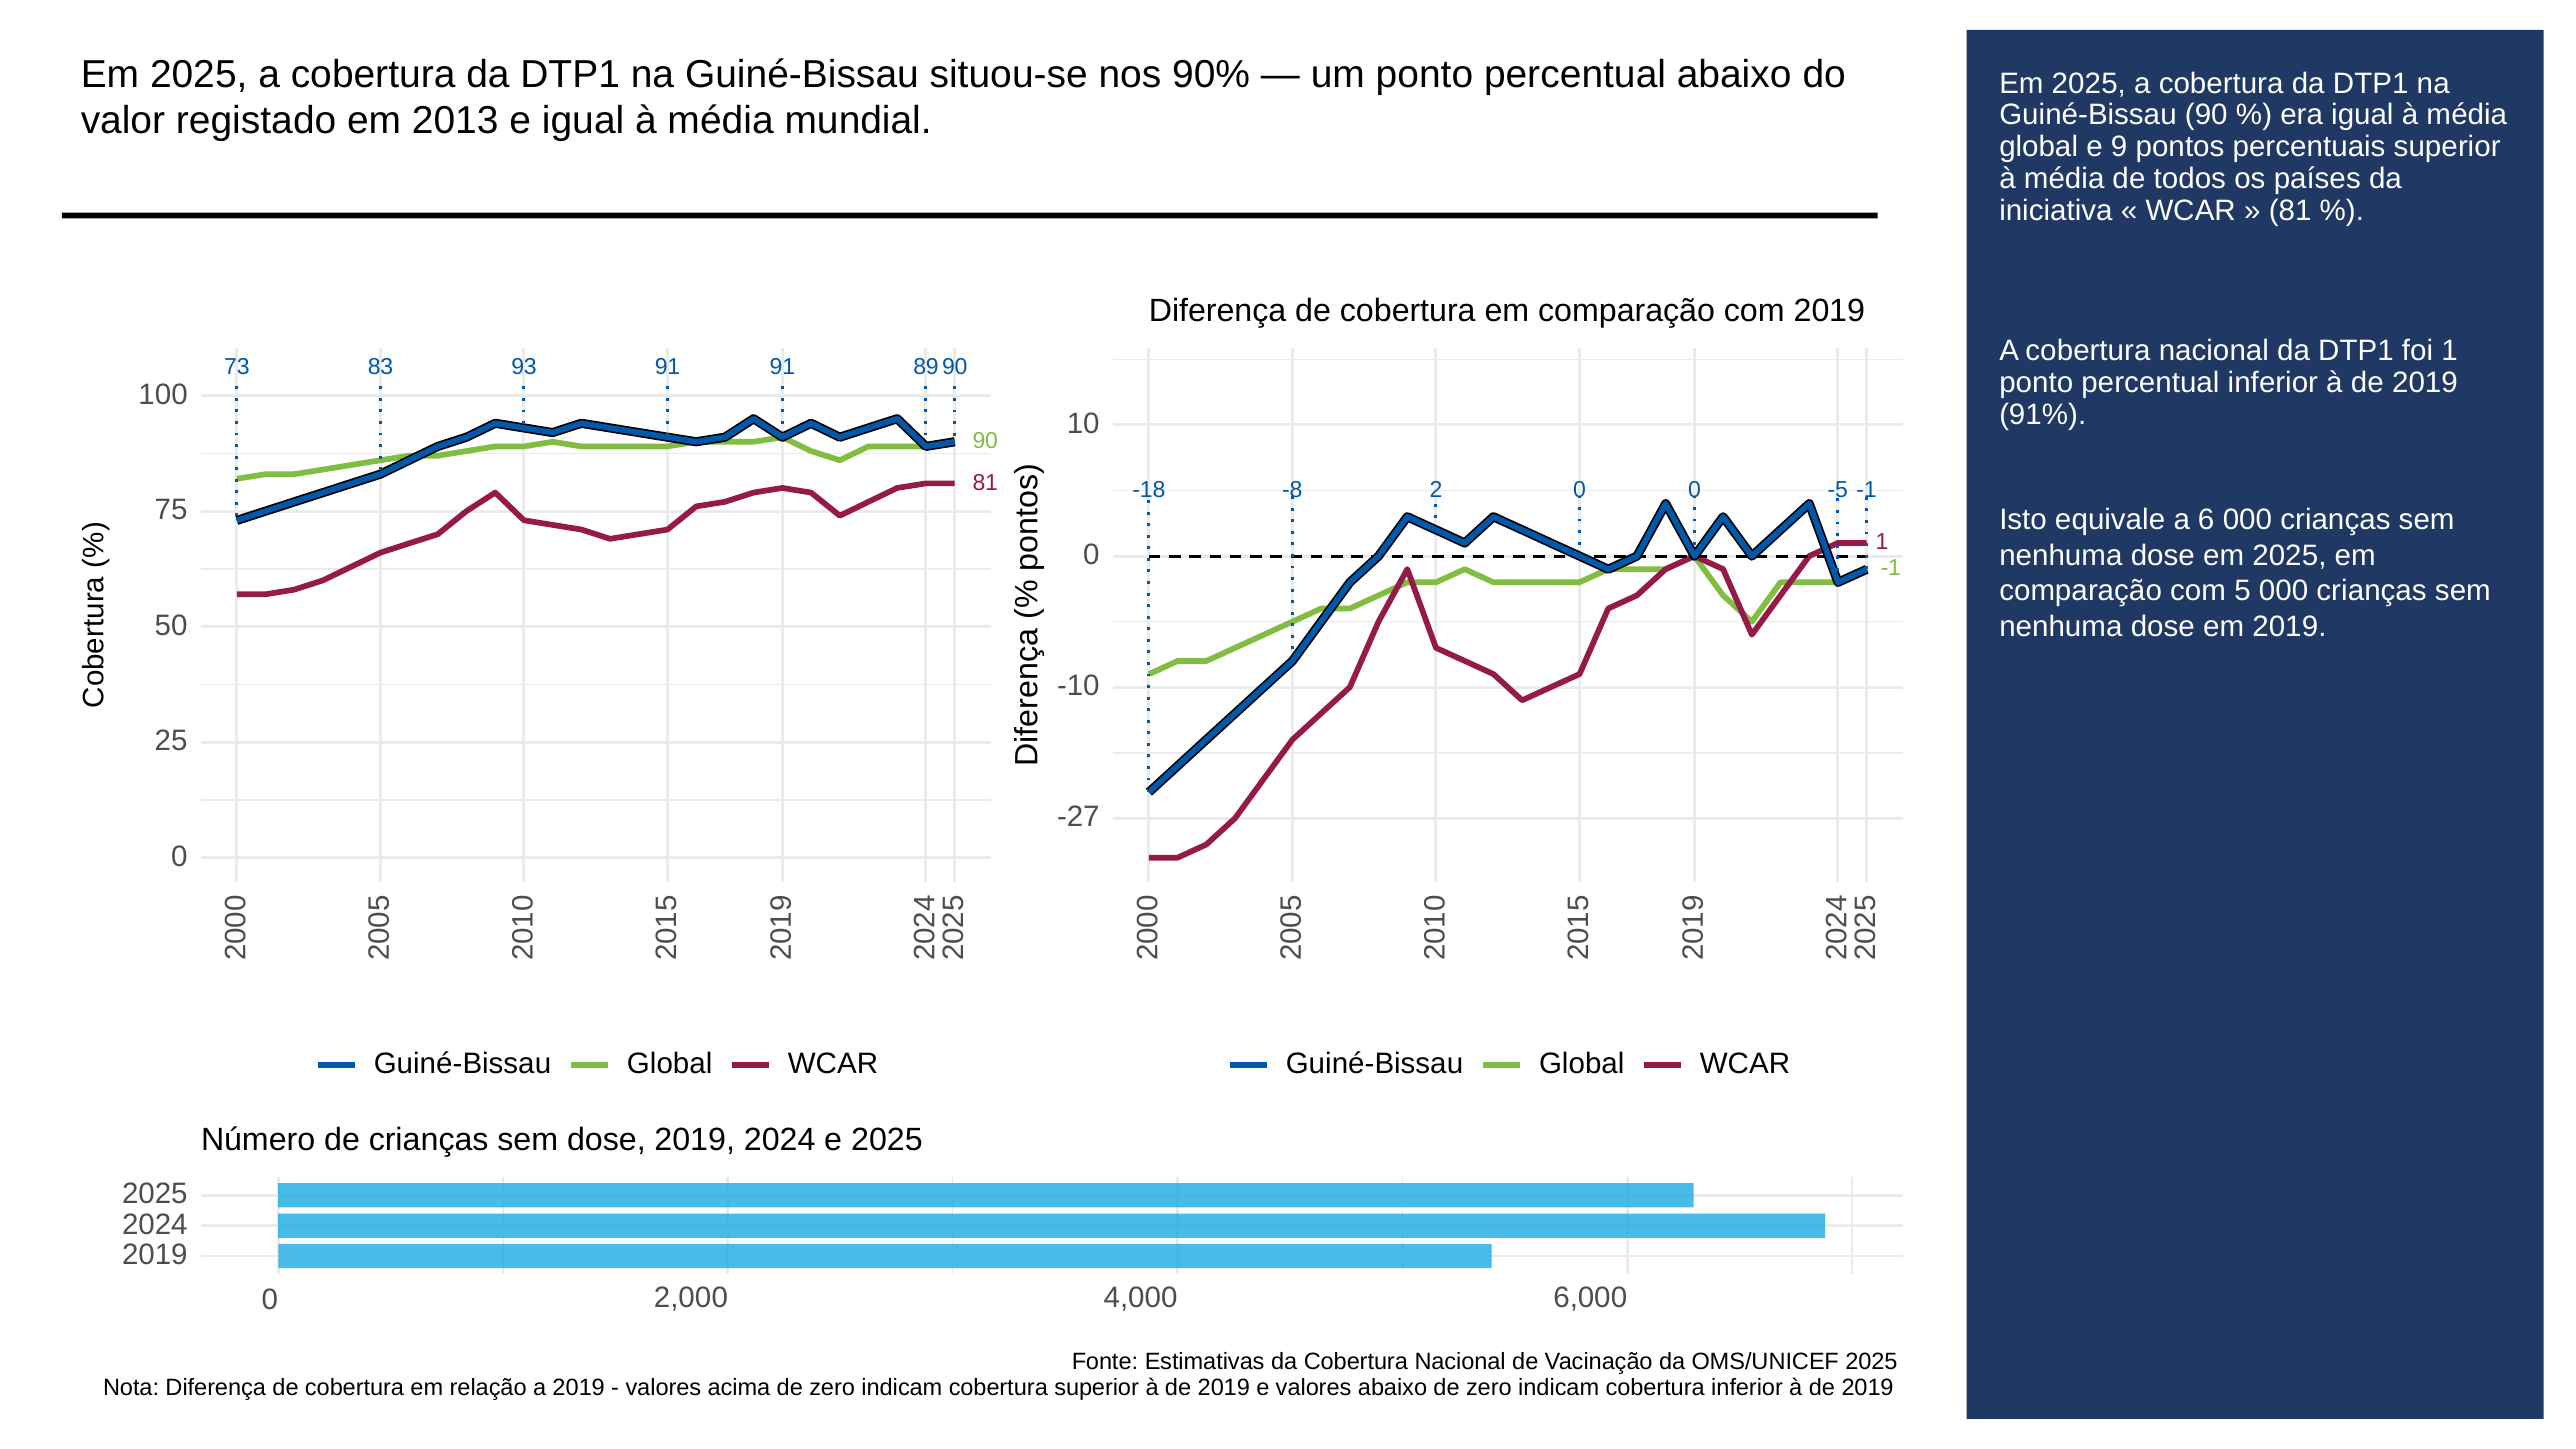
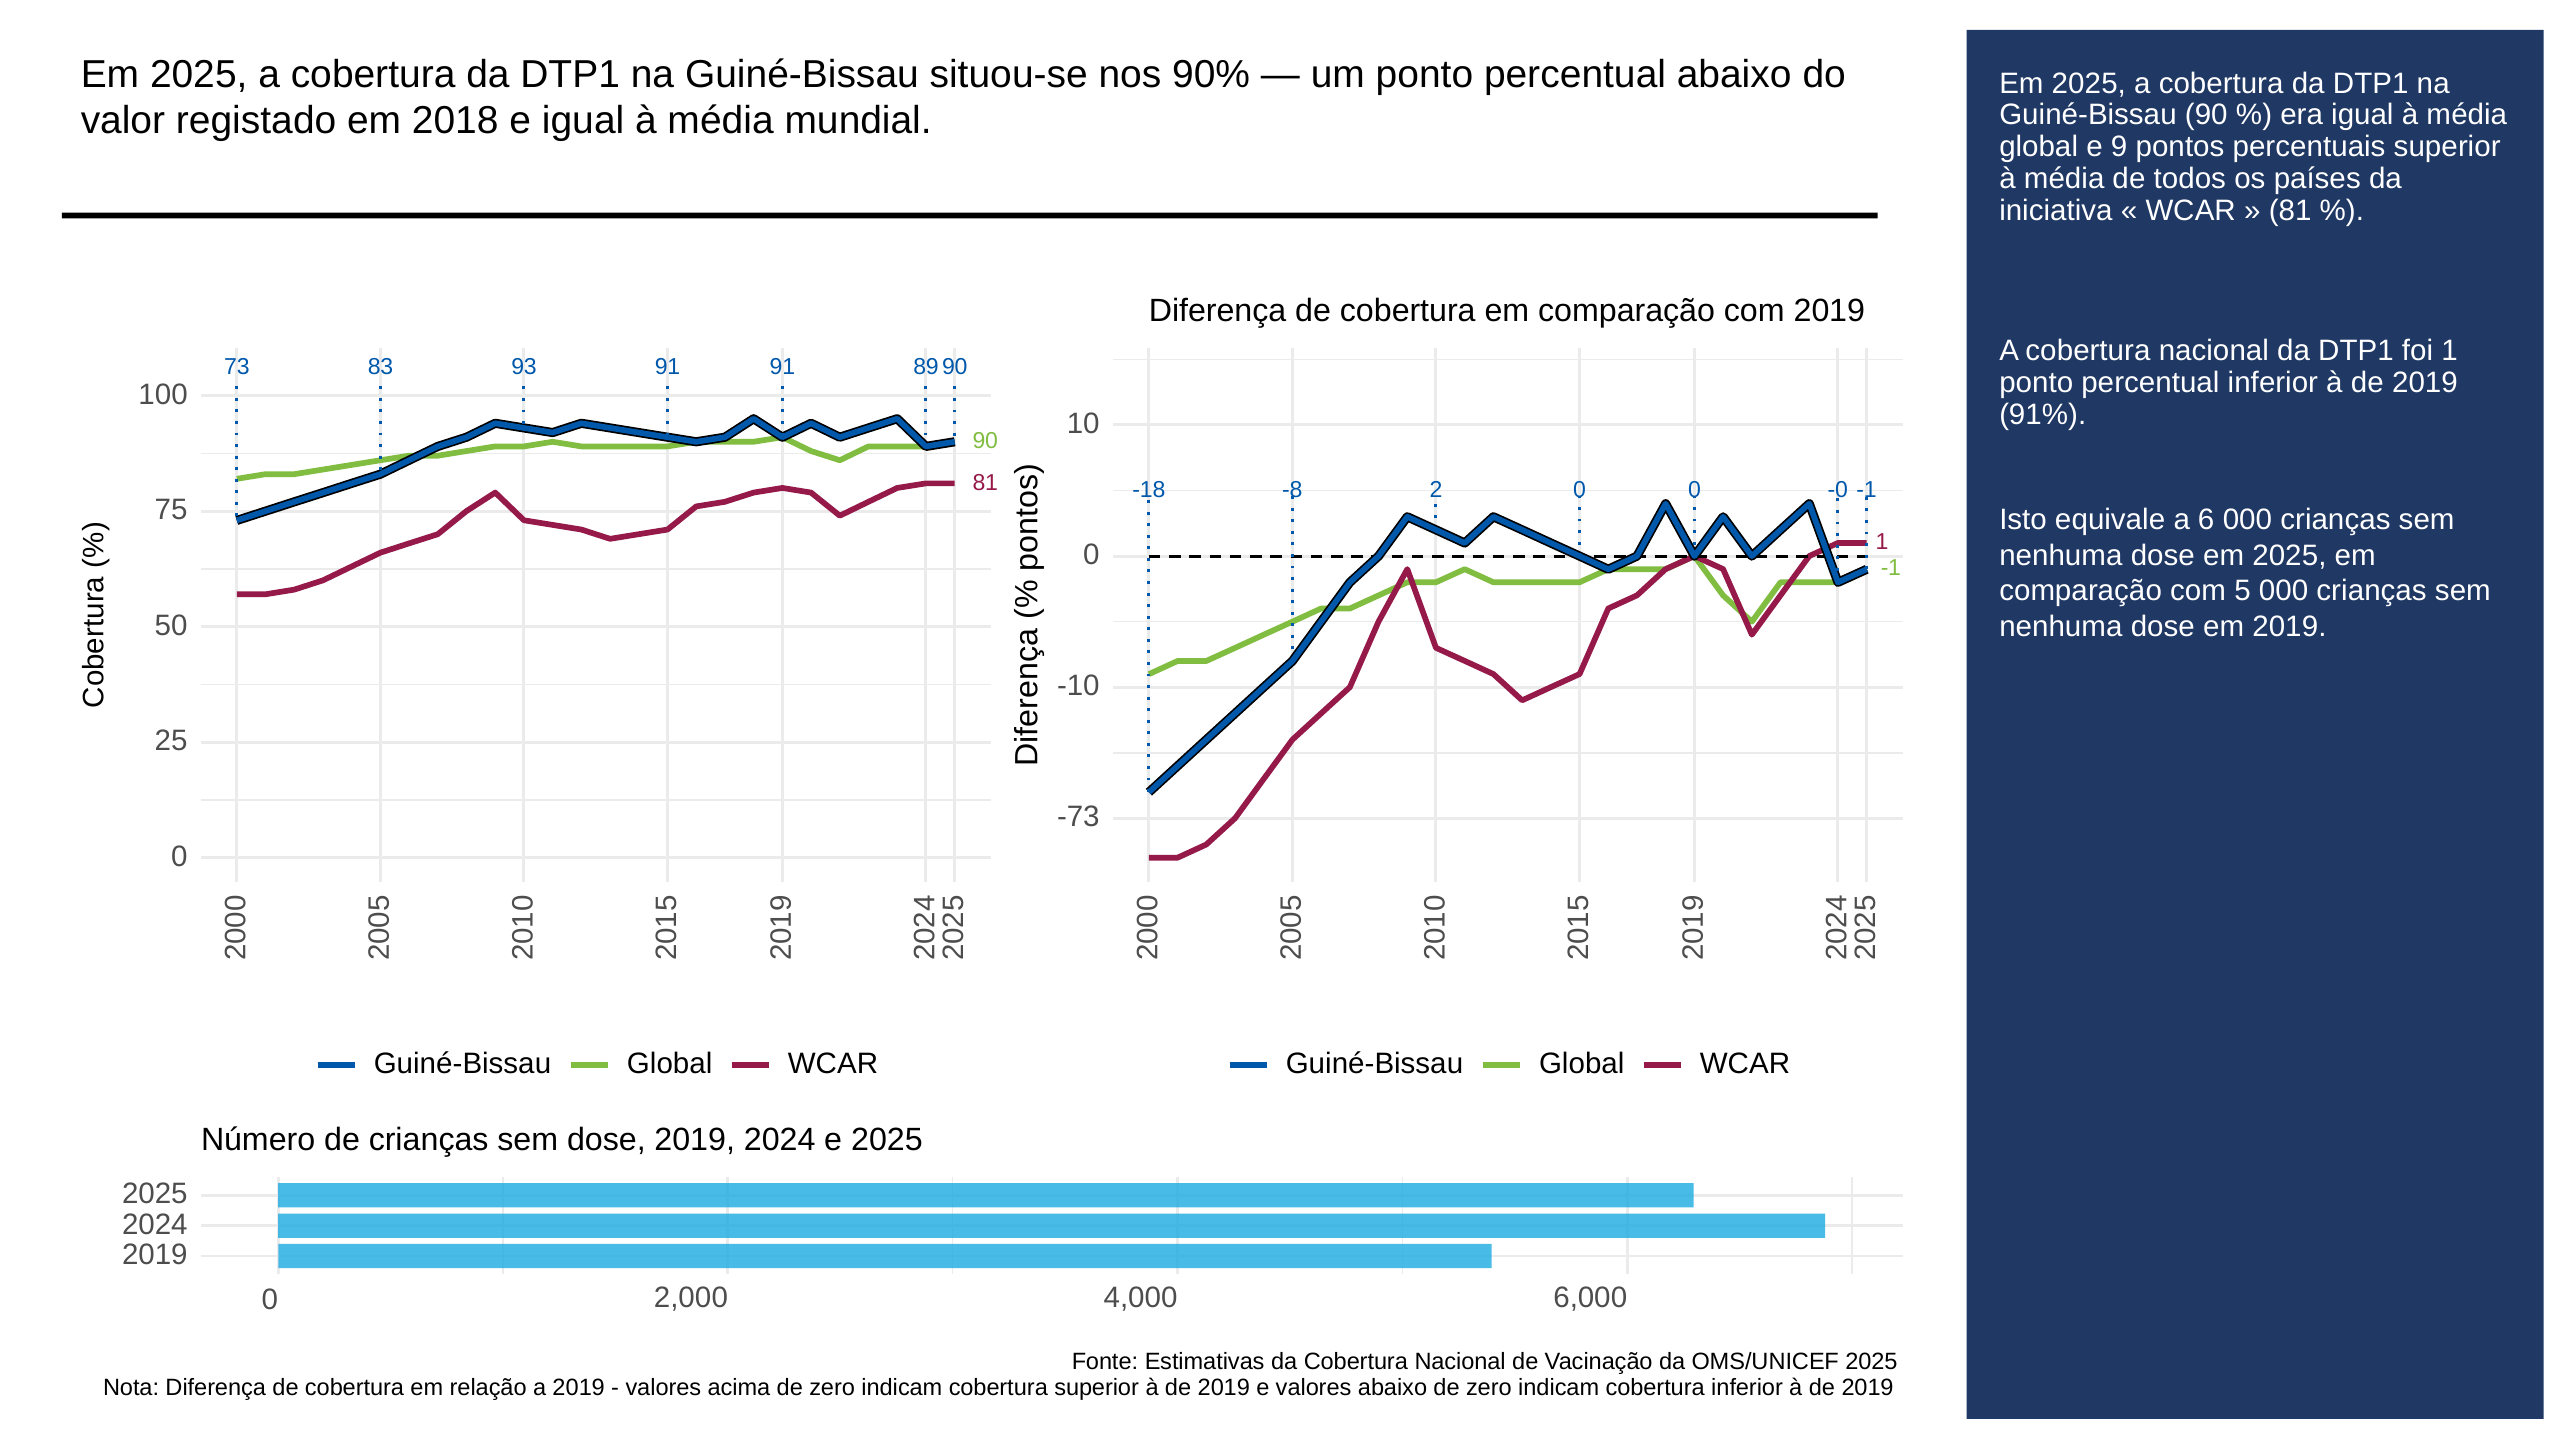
2013: 2013 -> 2018
-5: -5 -> -0
-27: -27 -> -73
